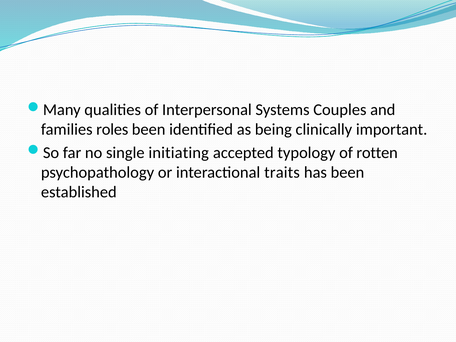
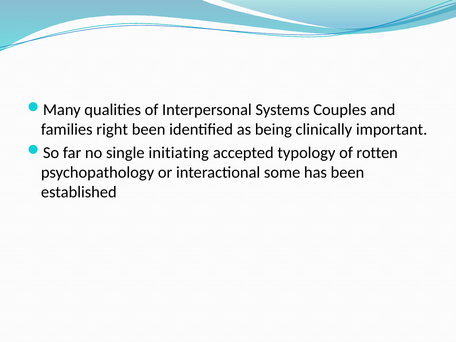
roles: roles -> right
traits: traits -> some
